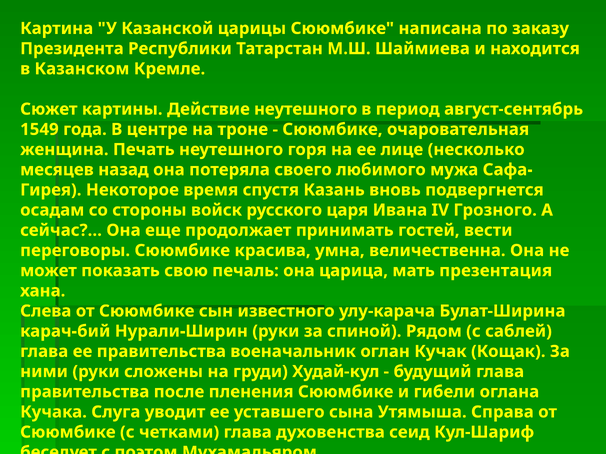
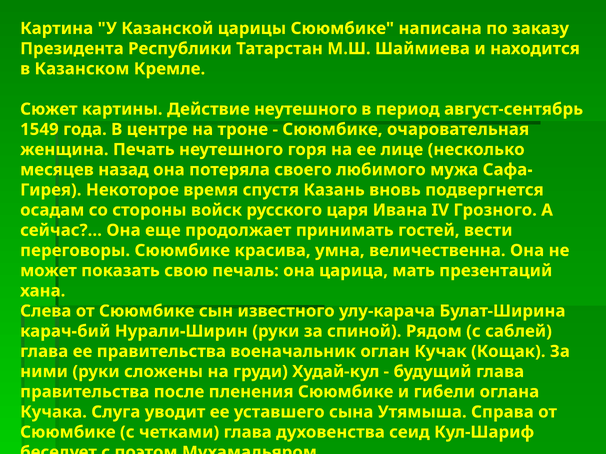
презентация: презентация -> презентаций
